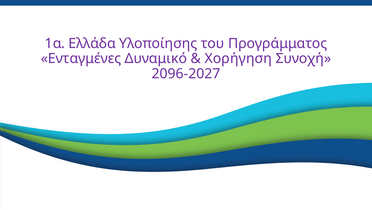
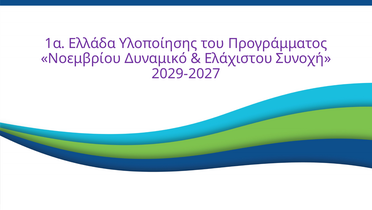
Ενταγμένες: Ενταγμένες -> Νοεμβρίου
Χορήγηση: Χορήγηση -> Ελάχιστου
2096-2027: 2096-2027 -> 2029-2027
